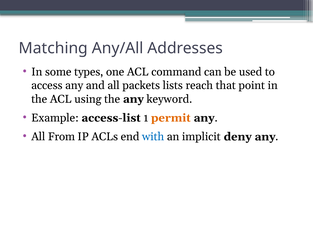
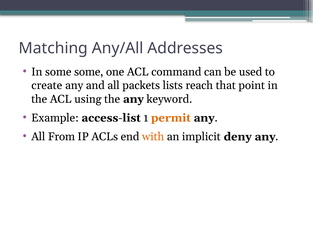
some types: types -> some
access: access -> create
with colour: blue -> orange
